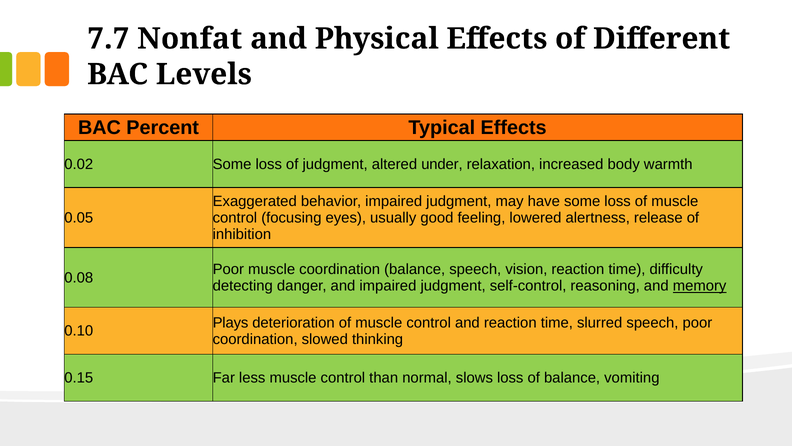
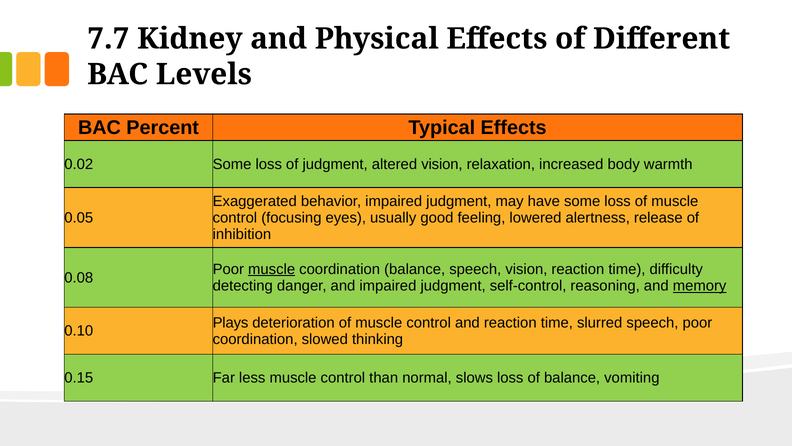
Nonfat: Nonfat -> Kidney
altered under: under -> vision
muscle at (272, 269) underline: none -> present
